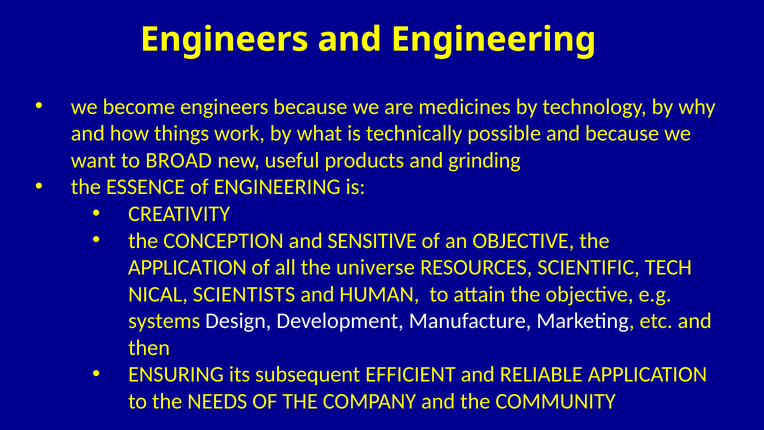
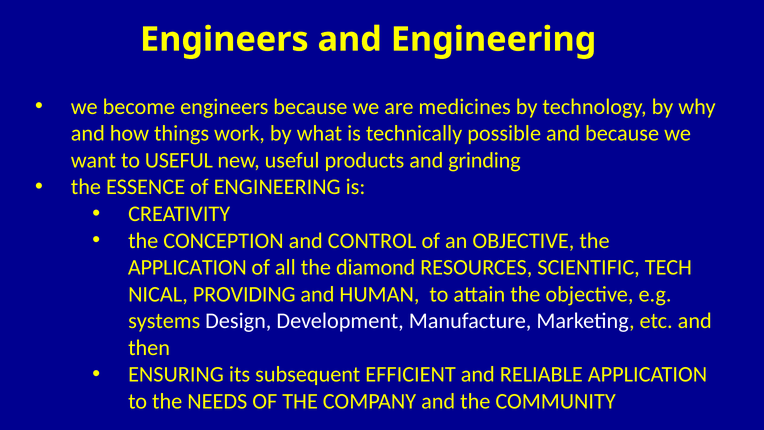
to BROAD: BROAD -> USEFUL
SENSITIVE: SENSITIVE -> CONTROL
universe: universe -> diamond
SCIENTISTS: SCIENTISTS -> PROVIDING
